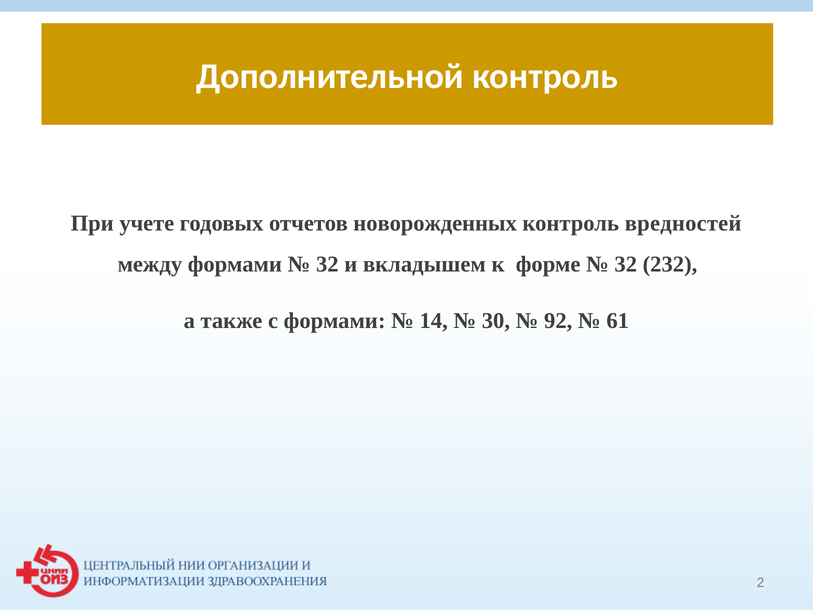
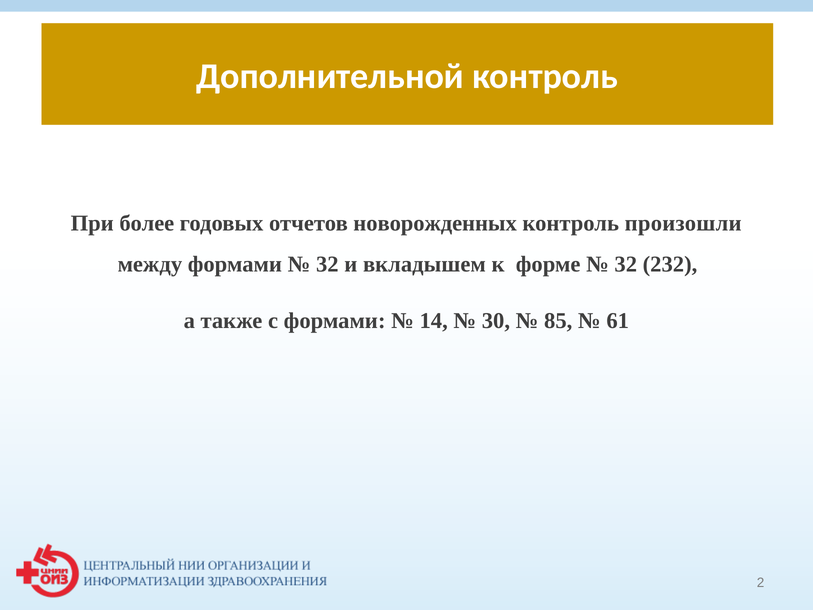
учете: учете -> более
вредностей: вредностей -> произошли
92: 92 -> 85
